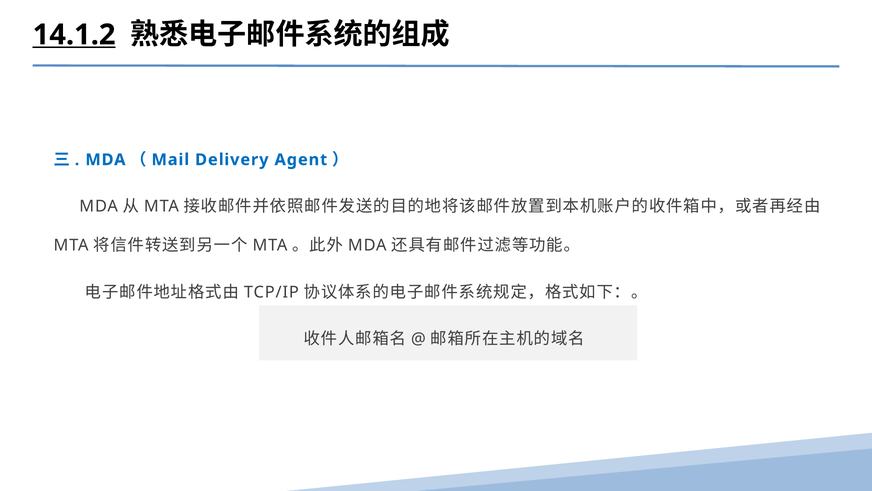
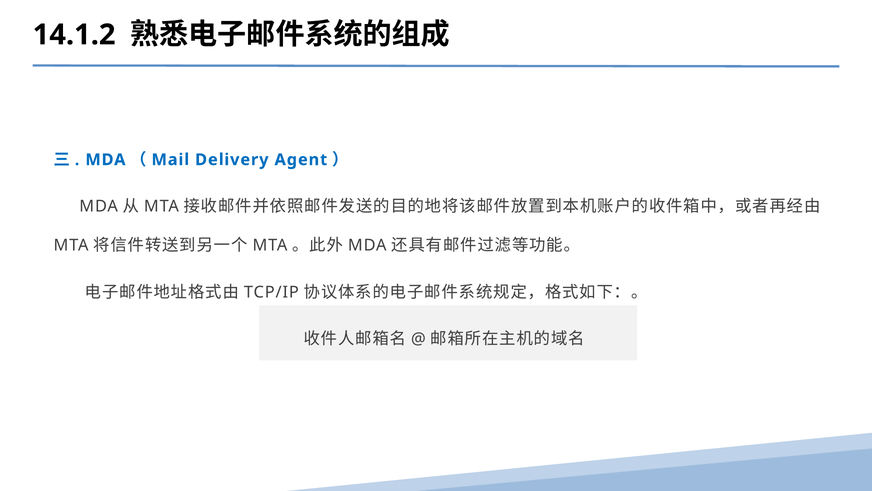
14.1.2 underline: present -> none
